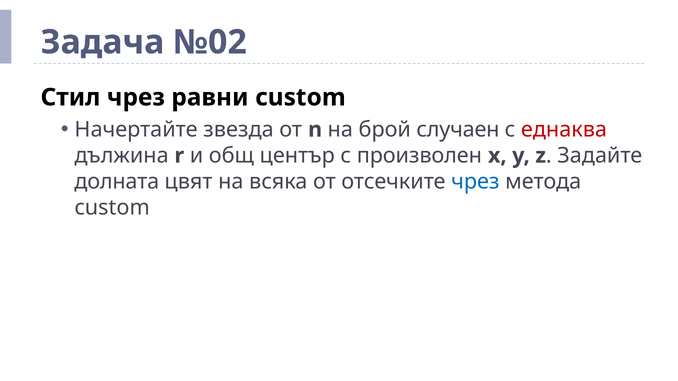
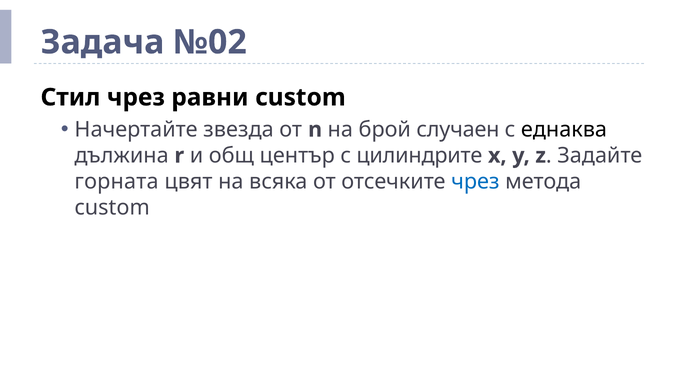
еднаква colour: red -> black
произволен: произволен -> цилиндрите
долната: долната -> горната
